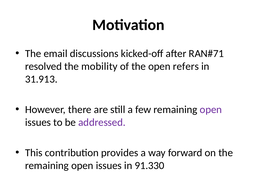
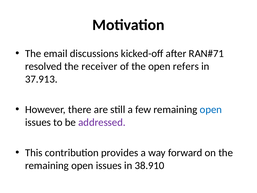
mobility: mobility -> receiver
31.913: 31.913 -> 37.913
open at (211, 109) colour: purple -> blue
91.330: 91.330 -> 38.910
